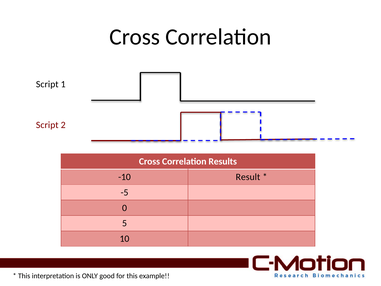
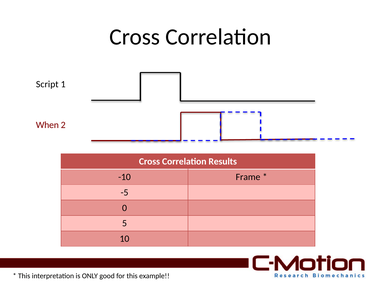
Script at (47, 125): Script -> When
Result: Result -> Frame
